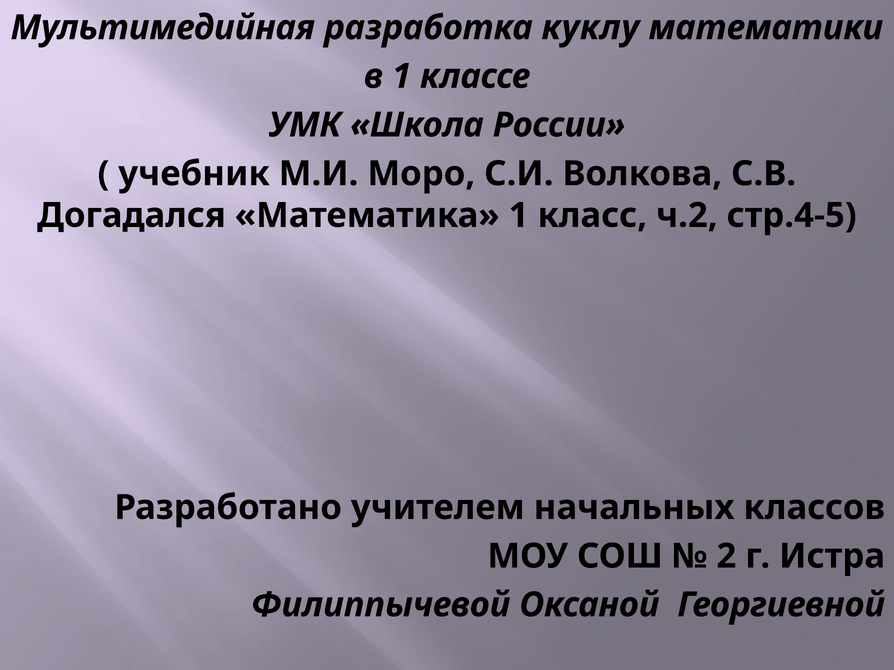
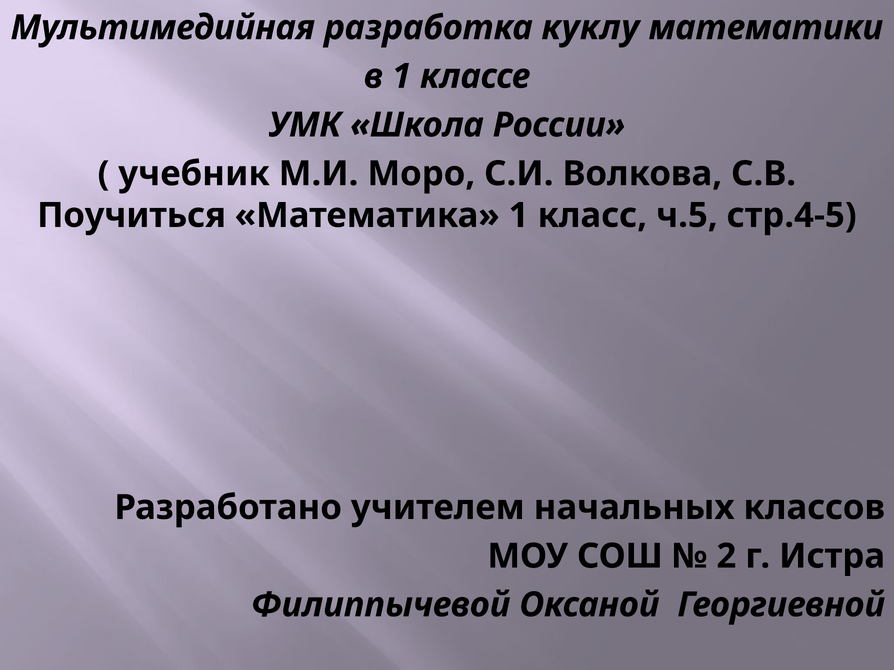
Догадался: Догадался -> Поучиться
ч.2: ч.2 -> ч.5
